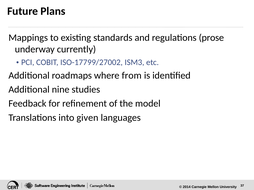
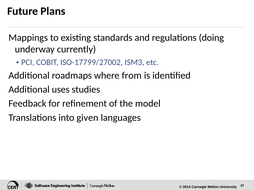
prose: prose -> doing
nine: nine -> uses
